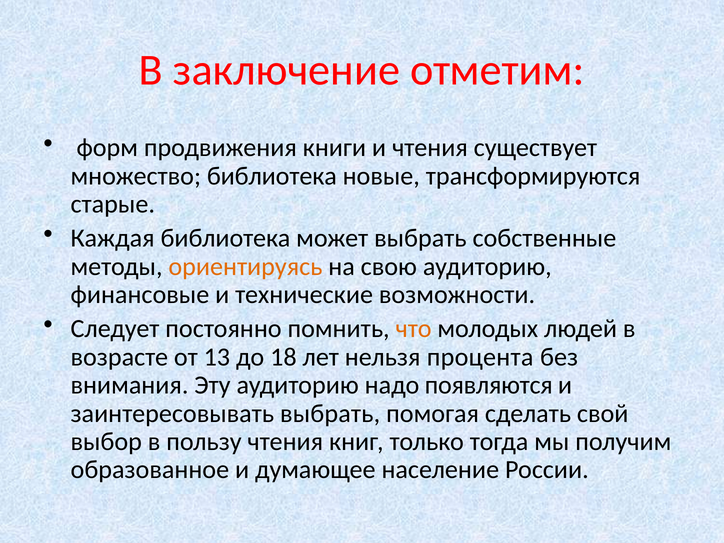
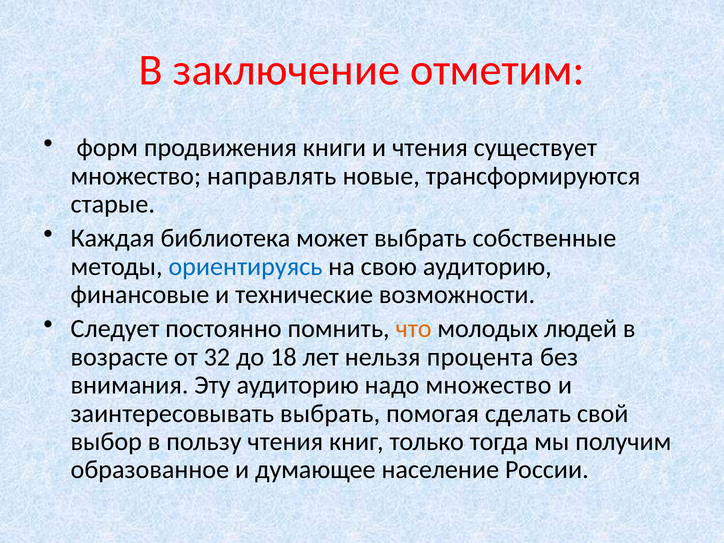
множество библиотека: библиотека -> направлять
ориентируясь colour: orange -> blue
13: 13 -> 32
надо появляются: появляются -> множество
